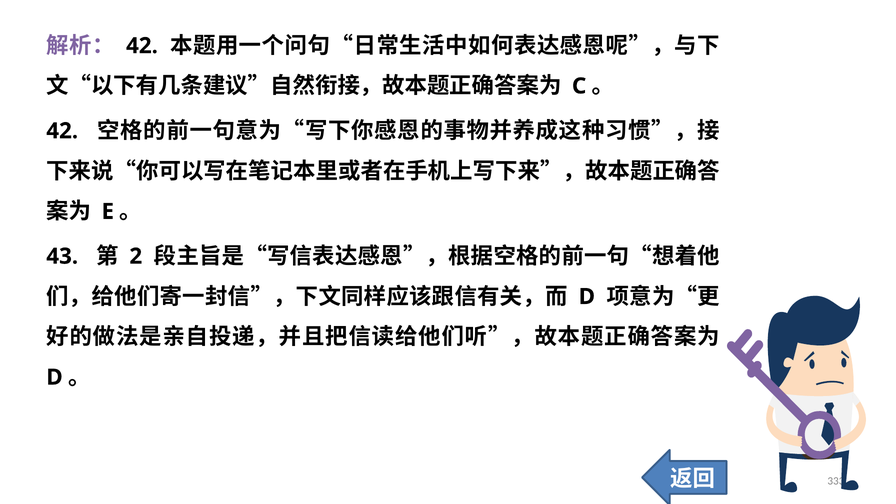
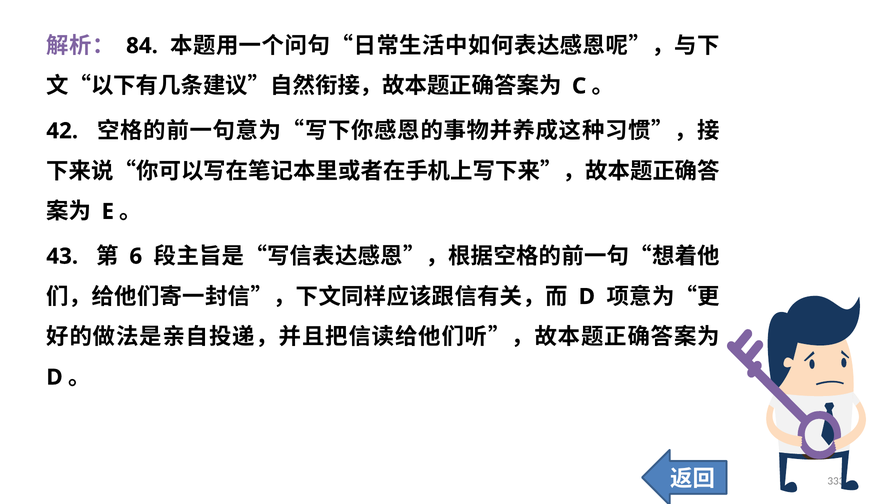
42 at (142, 46): 42 -> 84
2: 2 -> 6
